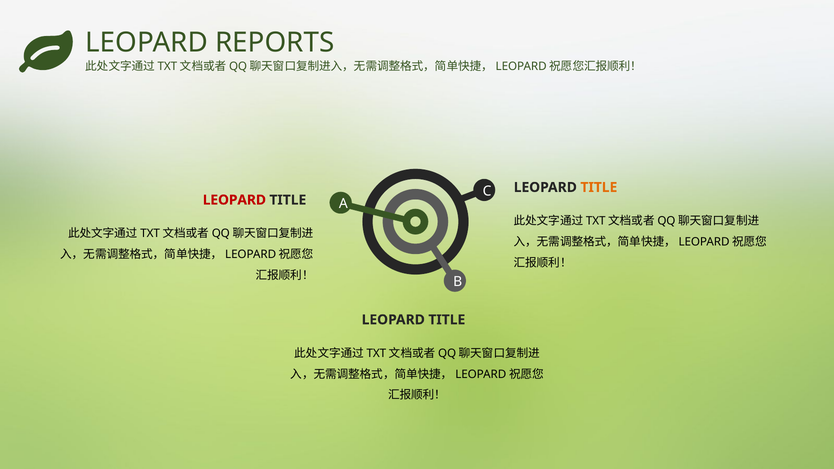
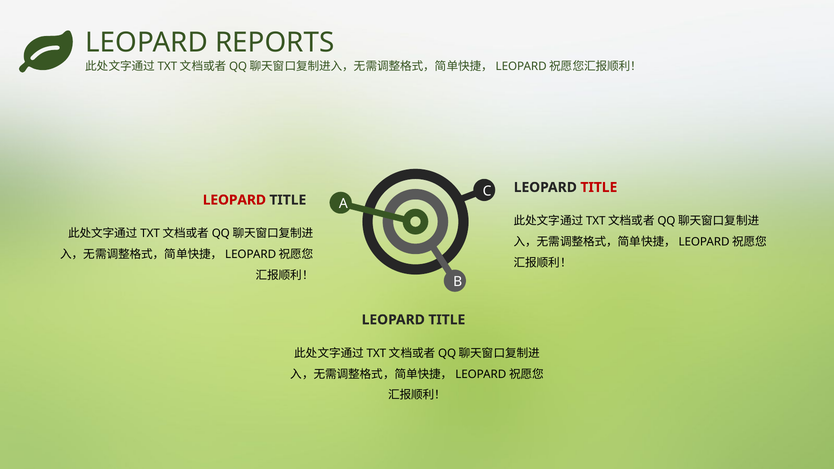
TITLE at (599, 187) colour: orange -> red
